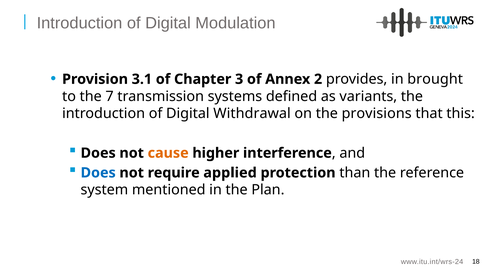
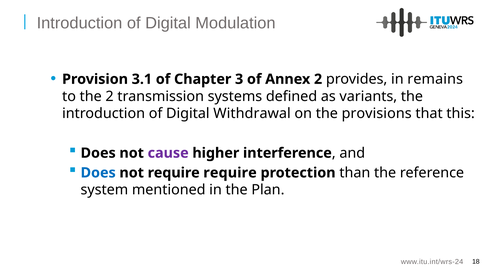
brought: brought -> remains
the 7: 7 -> 2
cause colour: orange -> purple
require applied: applied -> require
